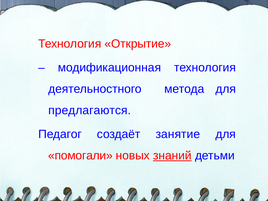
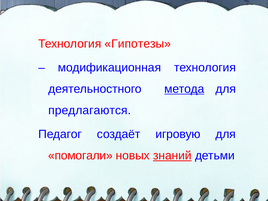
Открытие: Открытие -> Гипотезы
метода underline: none -> present
занятие: занятие -> игровую
